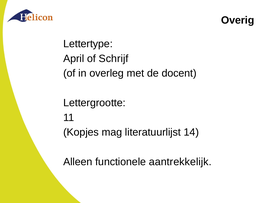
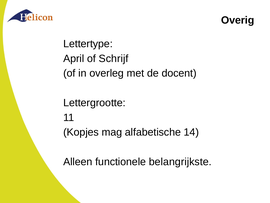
literatuurlijst: literatuurlijst -> alfabetische
aantrekkelijk: aantrekkelijk -> belangrijkste
